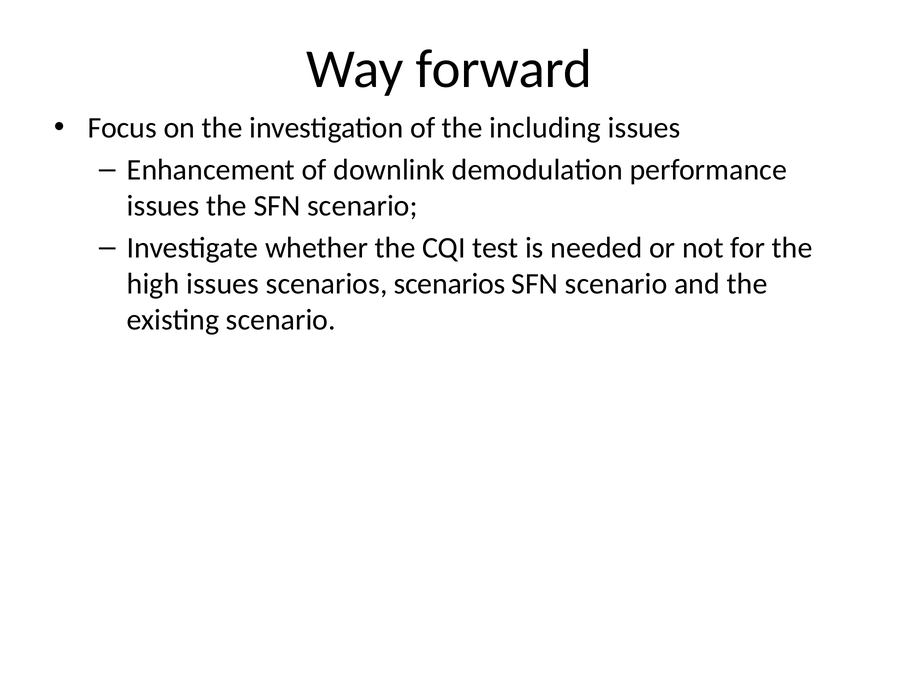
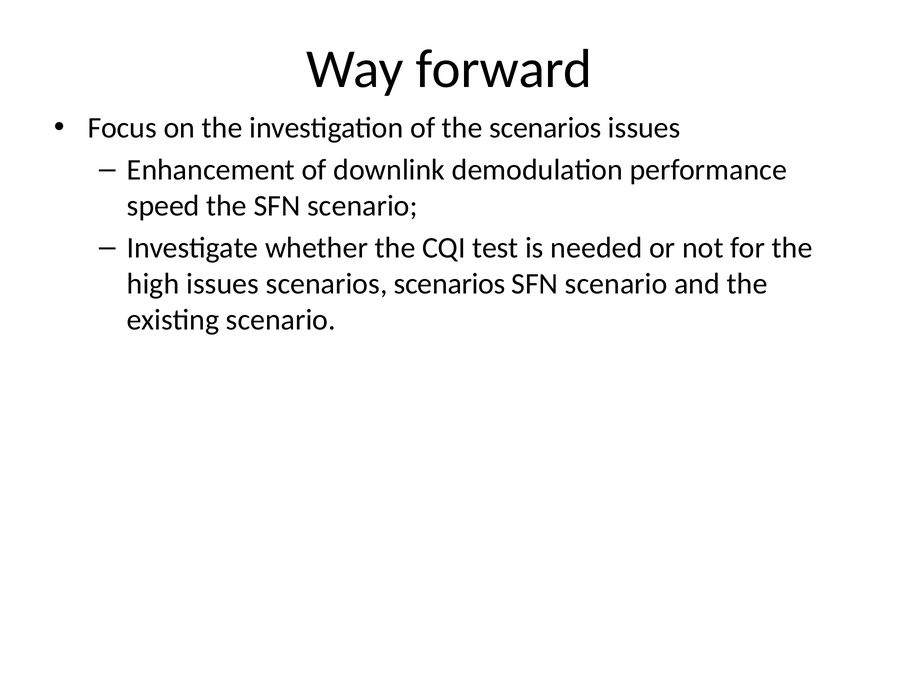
the including: including -> scenarios
issues at (163, 206): issues -> speed
